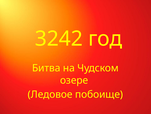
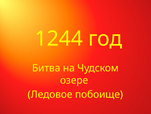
3242: 3242 -> 1244
